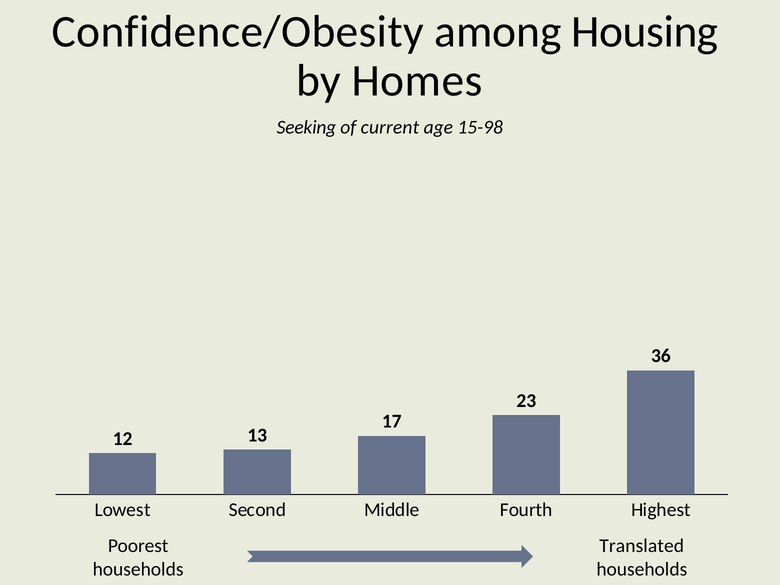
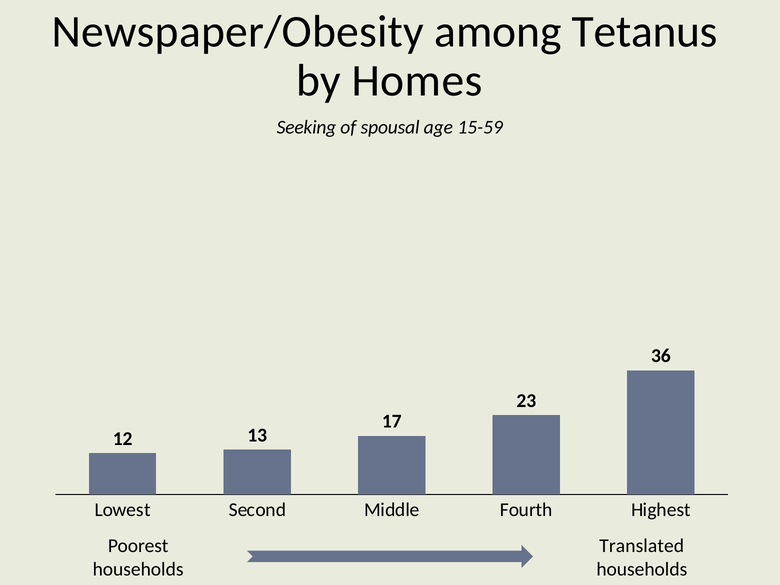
Confidence/Obesity: Confidence/Obesity -> Newspaper/Obesity
Housing: Housing -> Tetanus
current: current -> spousal
15-98: 15-98 -> 15-59
